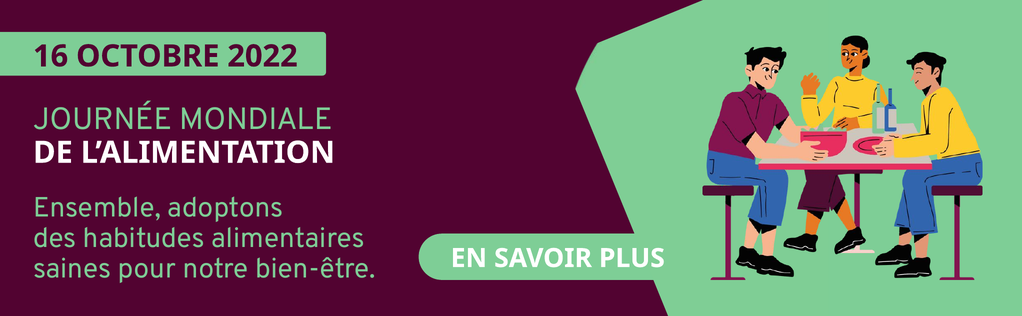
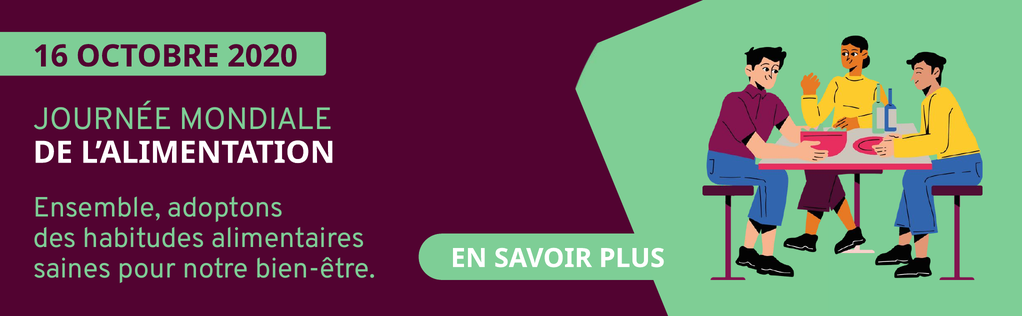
2022: 2022 -> 2020
